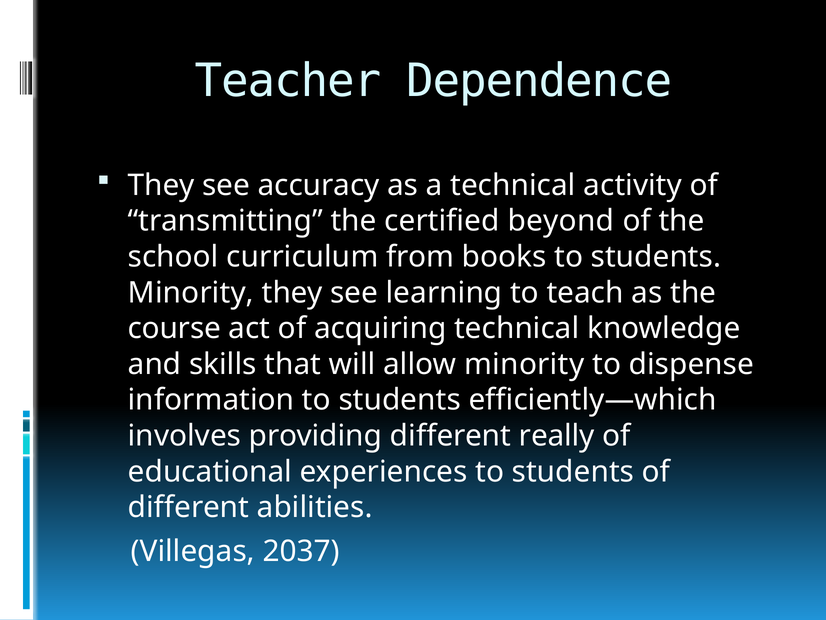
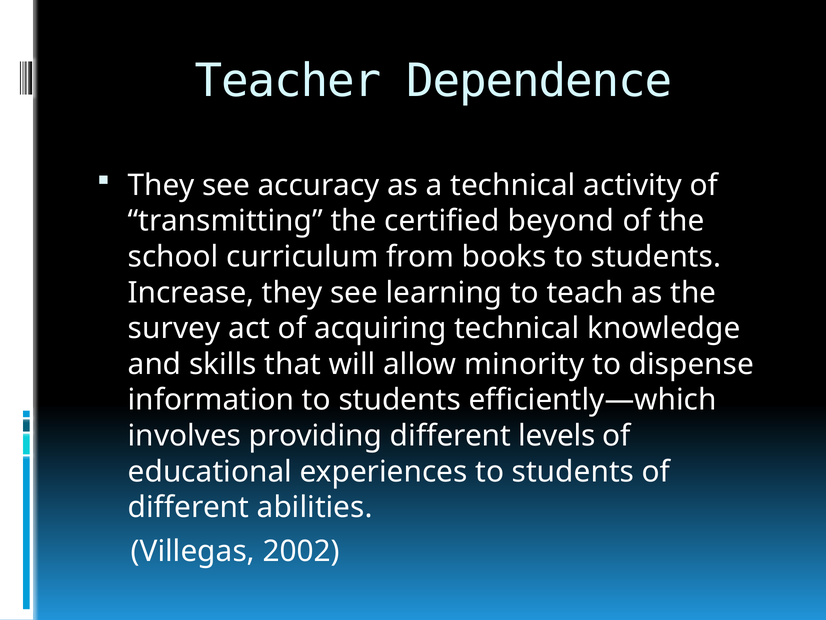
Minority at (191, 292): Minority -> Increase
course: course -> survey
really: really -> levels
2037: 2037 -> 2002
